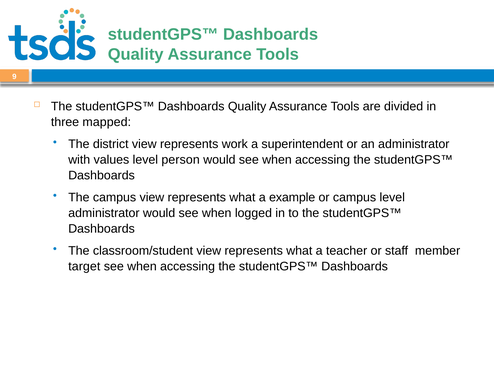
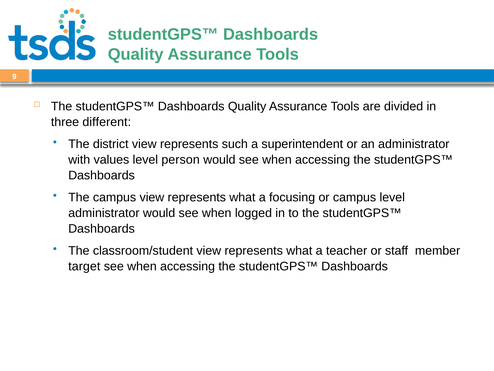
mapped: mapped -> different
work: work -> such
example: example -> focusing
